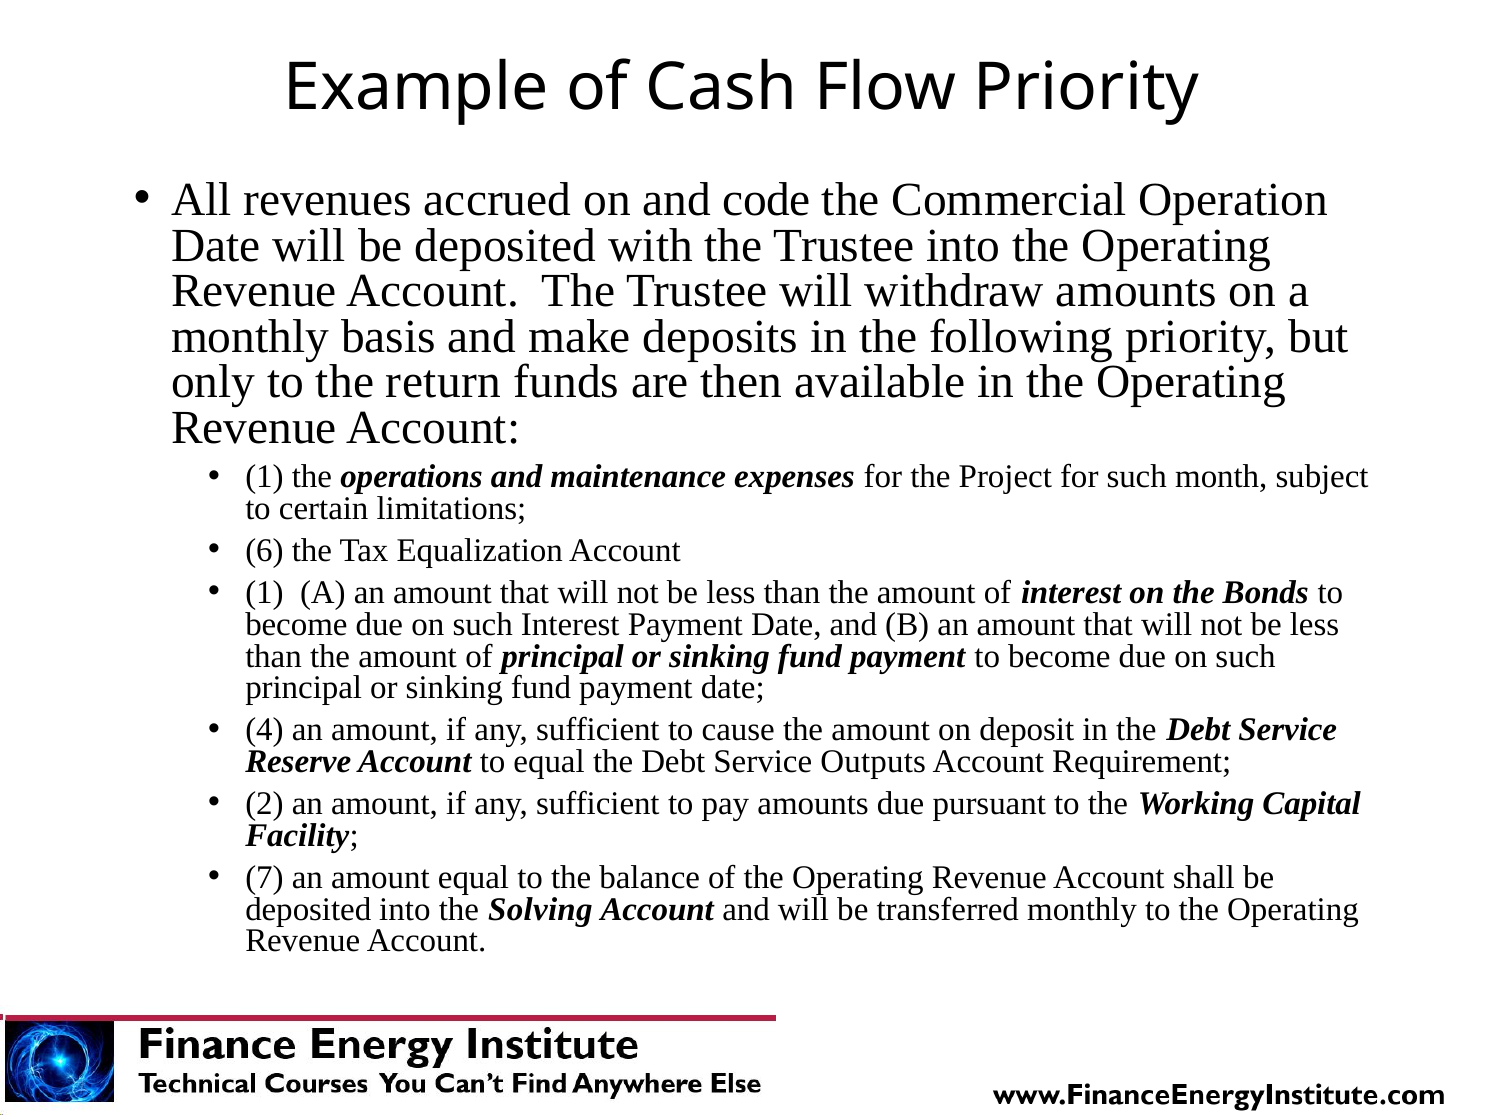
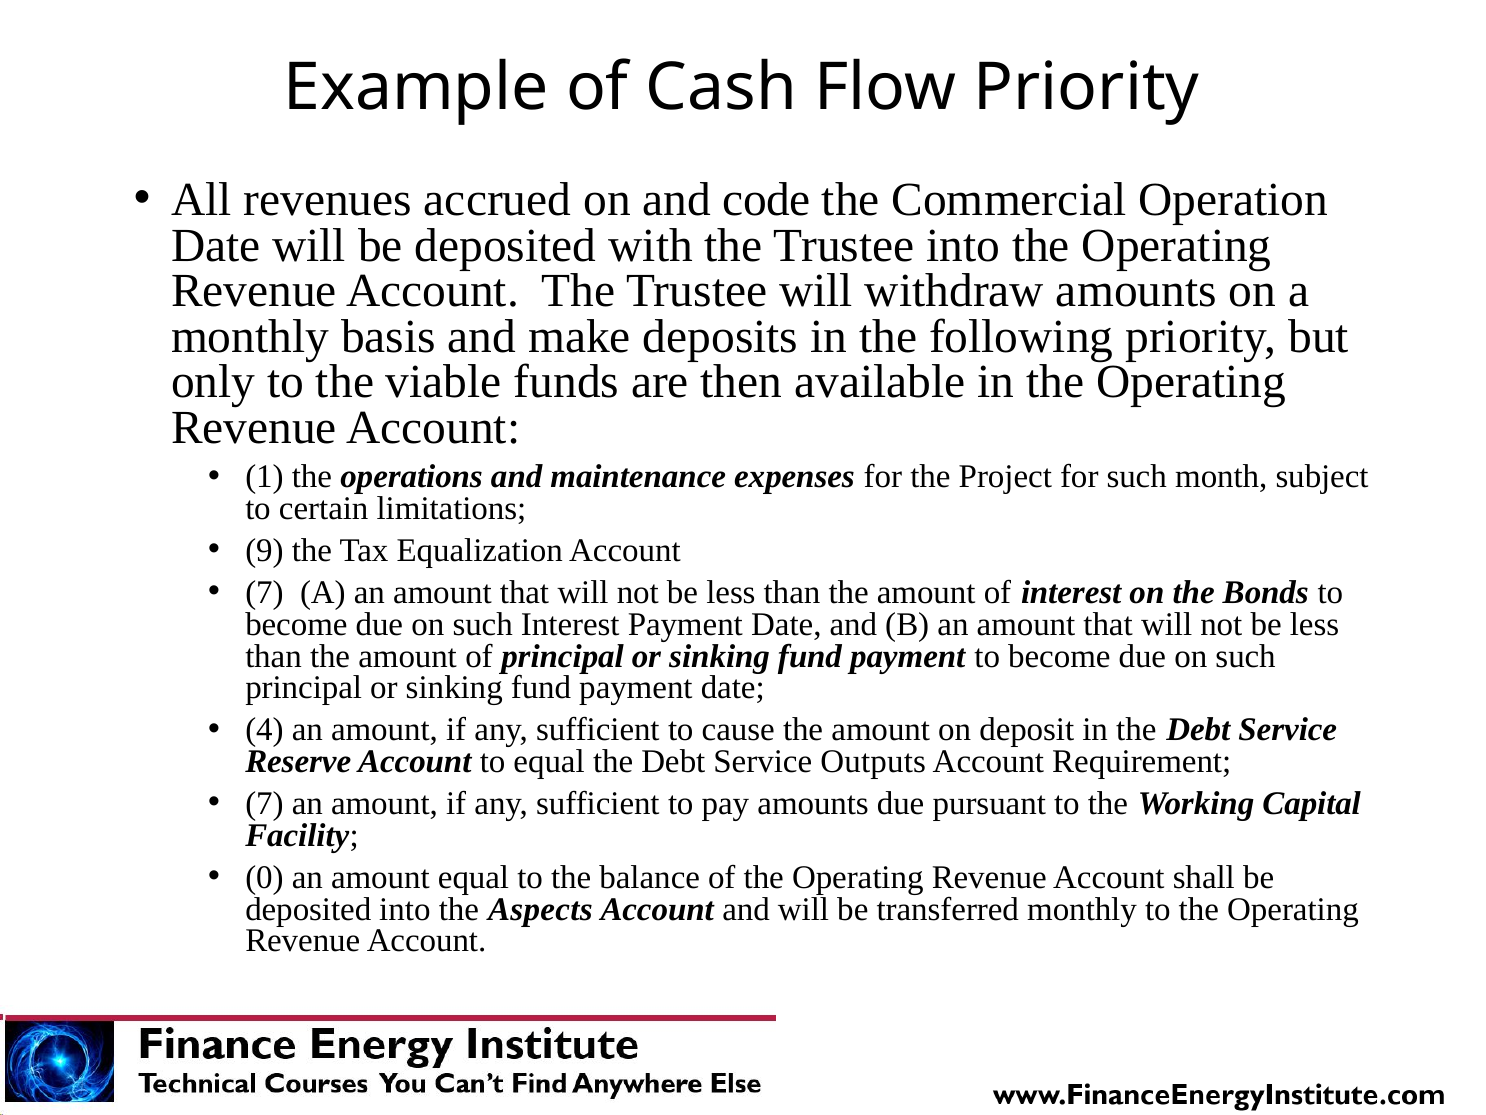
return: return -> viable
6: 6 -> 9
1 at (264, 593): 1 -> 7
2 at (264, 803): 2 -> 7
7: 7 -> 0
Solving: Solving -> Aspects
